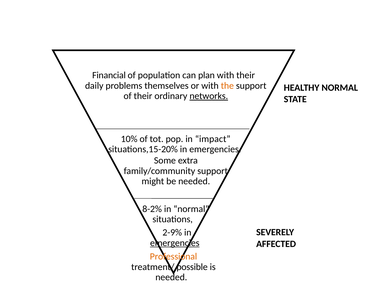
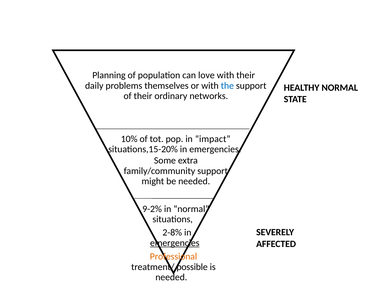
Financial: Financial -> Planning
plan: plan -> love
the colour: orange -> blue
networks underline: present -> none
8-2%: 8-2% -> 9-2%
2-9%: 2-9% -> 2-8%
